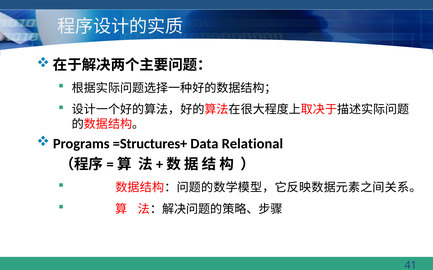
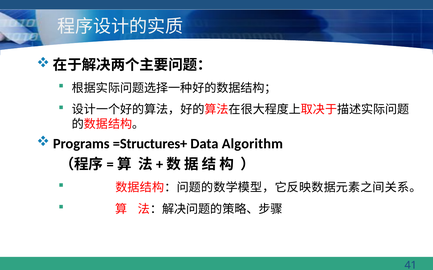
Relational: Relational -> Algorithm
